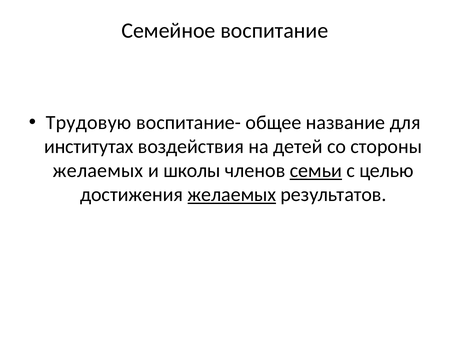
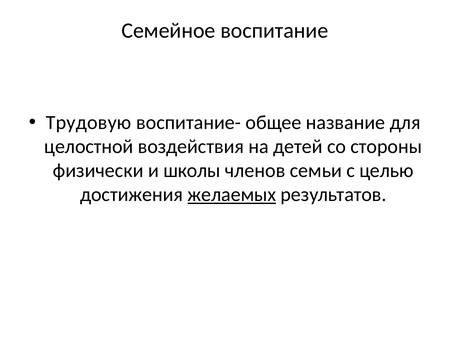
институтах: институтах -> целостной
желаемых at (98, 170): желаемых -> физически
семьи underline: present -> none
